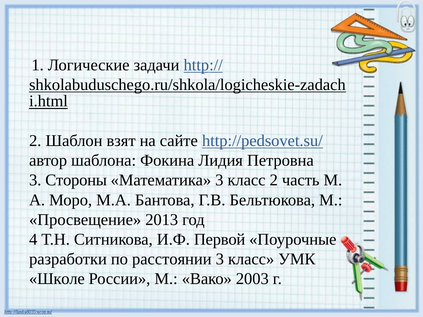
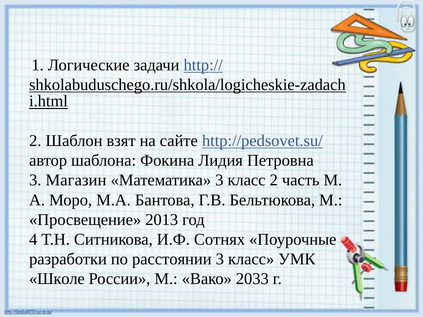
Стороны: Стороны -> Магазин
Первой: Первой -> Сотнях
2003: 2003 -> 2033
